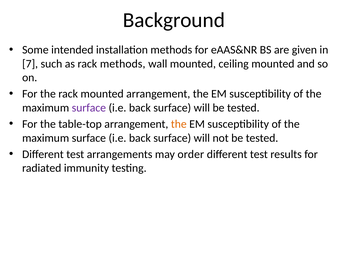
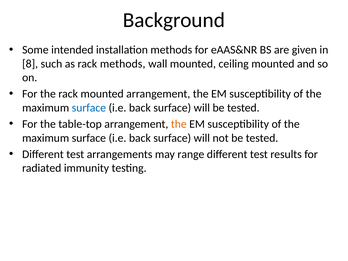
7: 7 -> 8
surface at (89, 108) colour: purple -> blue
order: order -> range
